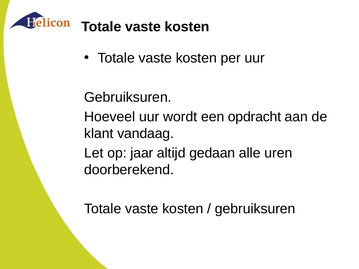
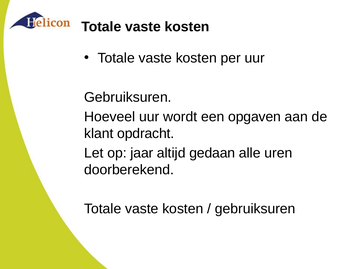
opdracht: opdracht -> opgaven
vandaag: vandaag -> opdracht
